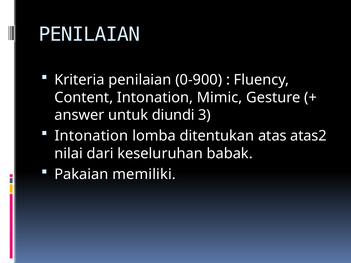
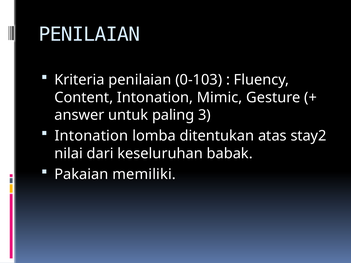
0-900: 0-900 -> 0-103
diundi: diundi -> paling
atas2: atas2 -> stay2
